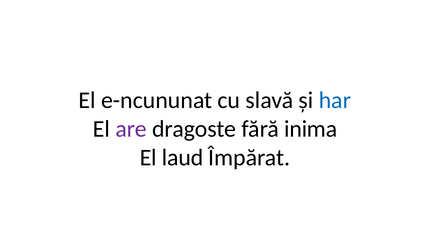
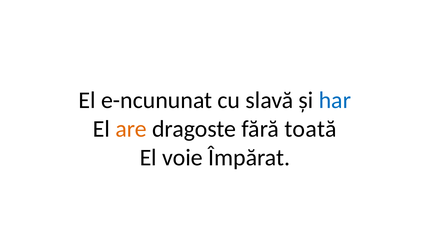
are colour: purple -> orange
inima: inima -> toată
laud: laud -> voie
